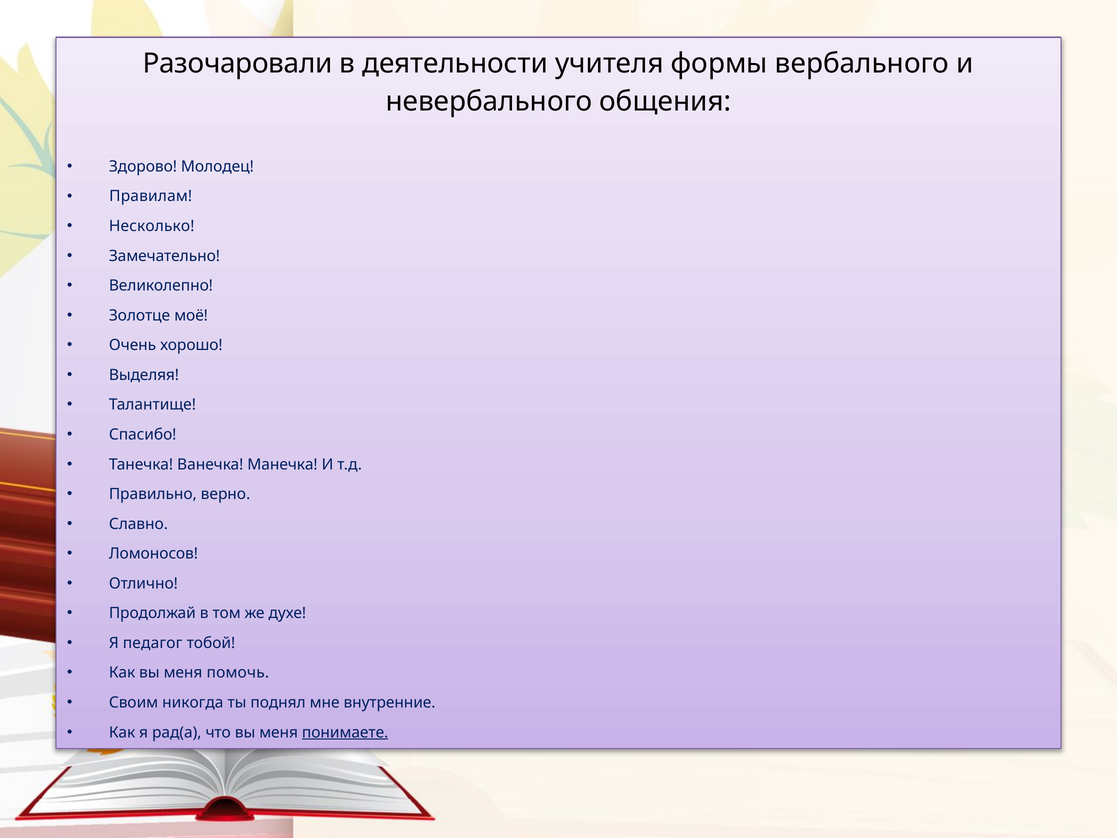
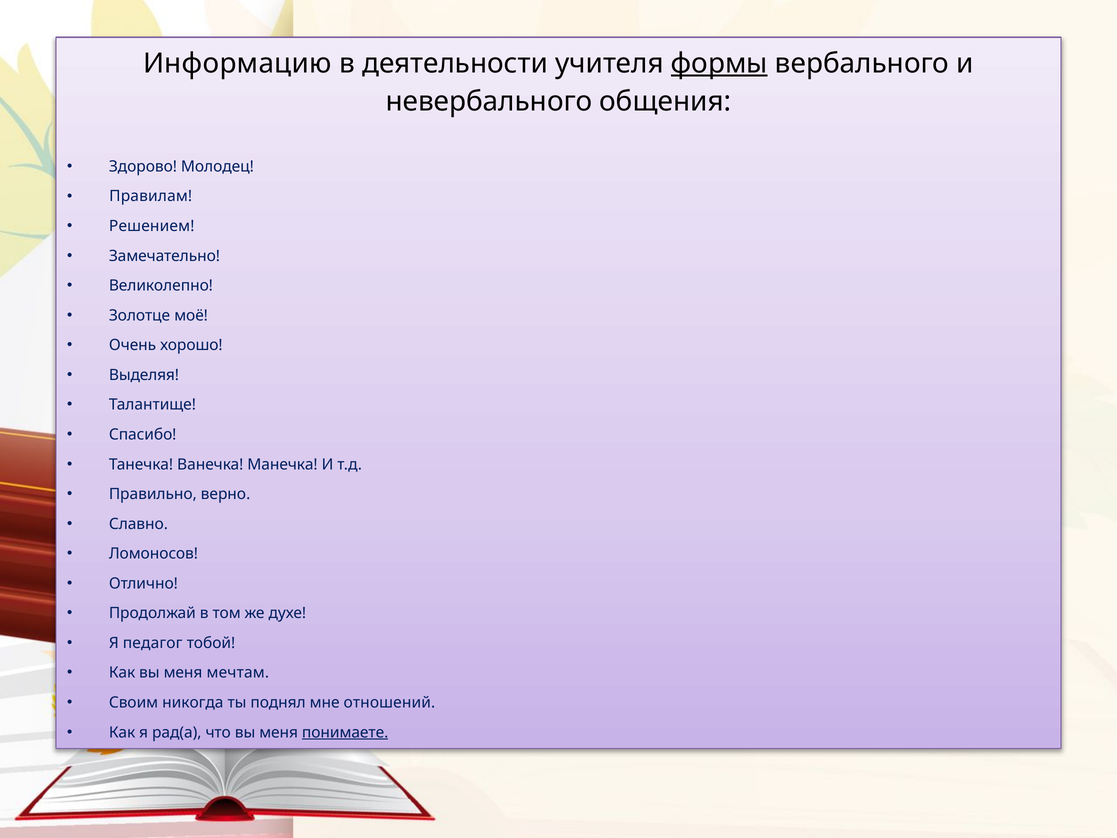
Разочаровали: Разочаровали -> Информацию
формы underline: none -> present
Несколько: Несколько -> Решением
помочь: помочь -> мечтам
внутренние: внутренние -> отношений
